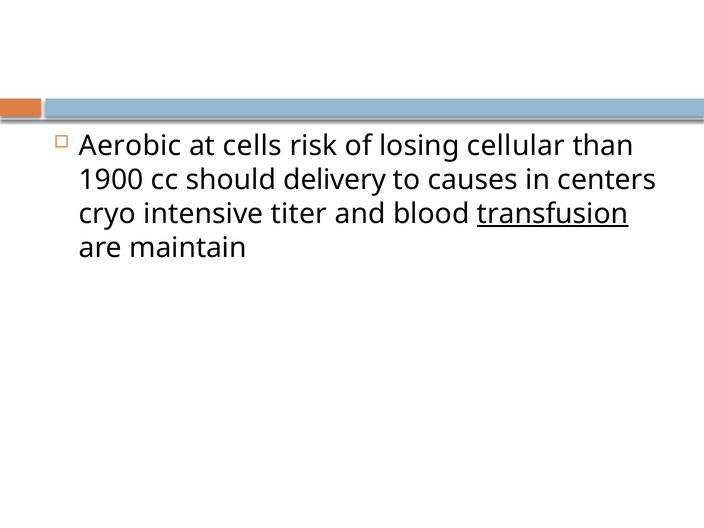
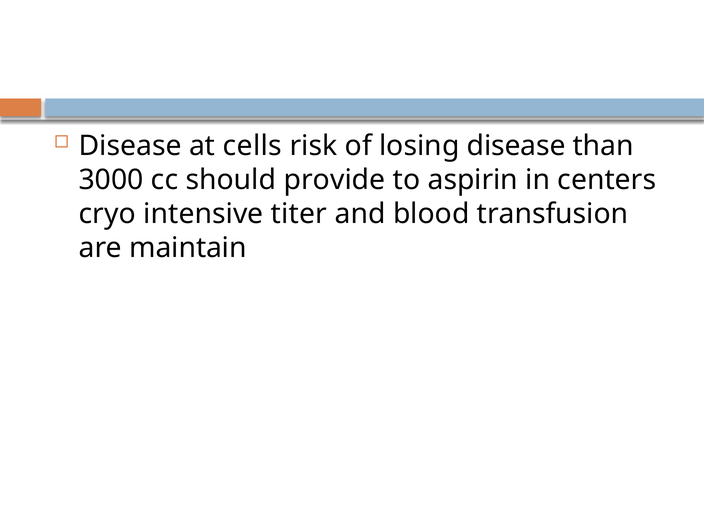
Aerobic at (130, 146): Aerobic -> Disease
losing cellular: cellular -> disease
1900: 1900 -> 3000
delivery: delivery -> provide
causes: causes -> aspirin
transfusion underline: present -> none
